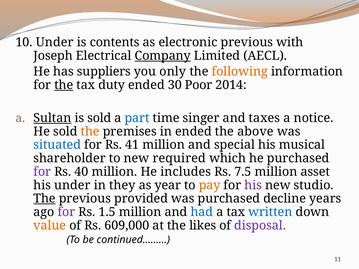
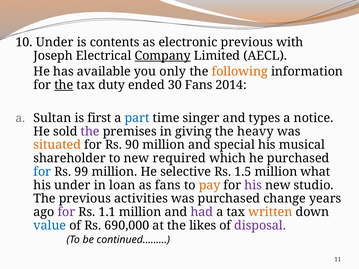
suppliers: suppliers -> available
30 Poor: Poor -> Fans
Sultan underline: present -> none
is sold: sold -> first
taxes: taxes -> types
the at (90, 132) colour: orange -> purple
in ended: ended -> giving
above: above -> heavy
situated colour: blue -> orange
41: 41 -> 90
for at (42, 172) colour: purple -> blue
40: 40 -> 99
includes: includes -> selective
7.5: 7.5 -> 1.5
asset: asset -> what
they: they -> loan
as year: year -> fans
The at (45, 199) underline: present -> none
provided: provided -> activities
decline: decline -> change
1.5: 1.5 -> 1.1
had colour: blue -> purple
written colour: blue -> orange
value colour: orange -> blue
609,000: 609,000 -> 690,000
